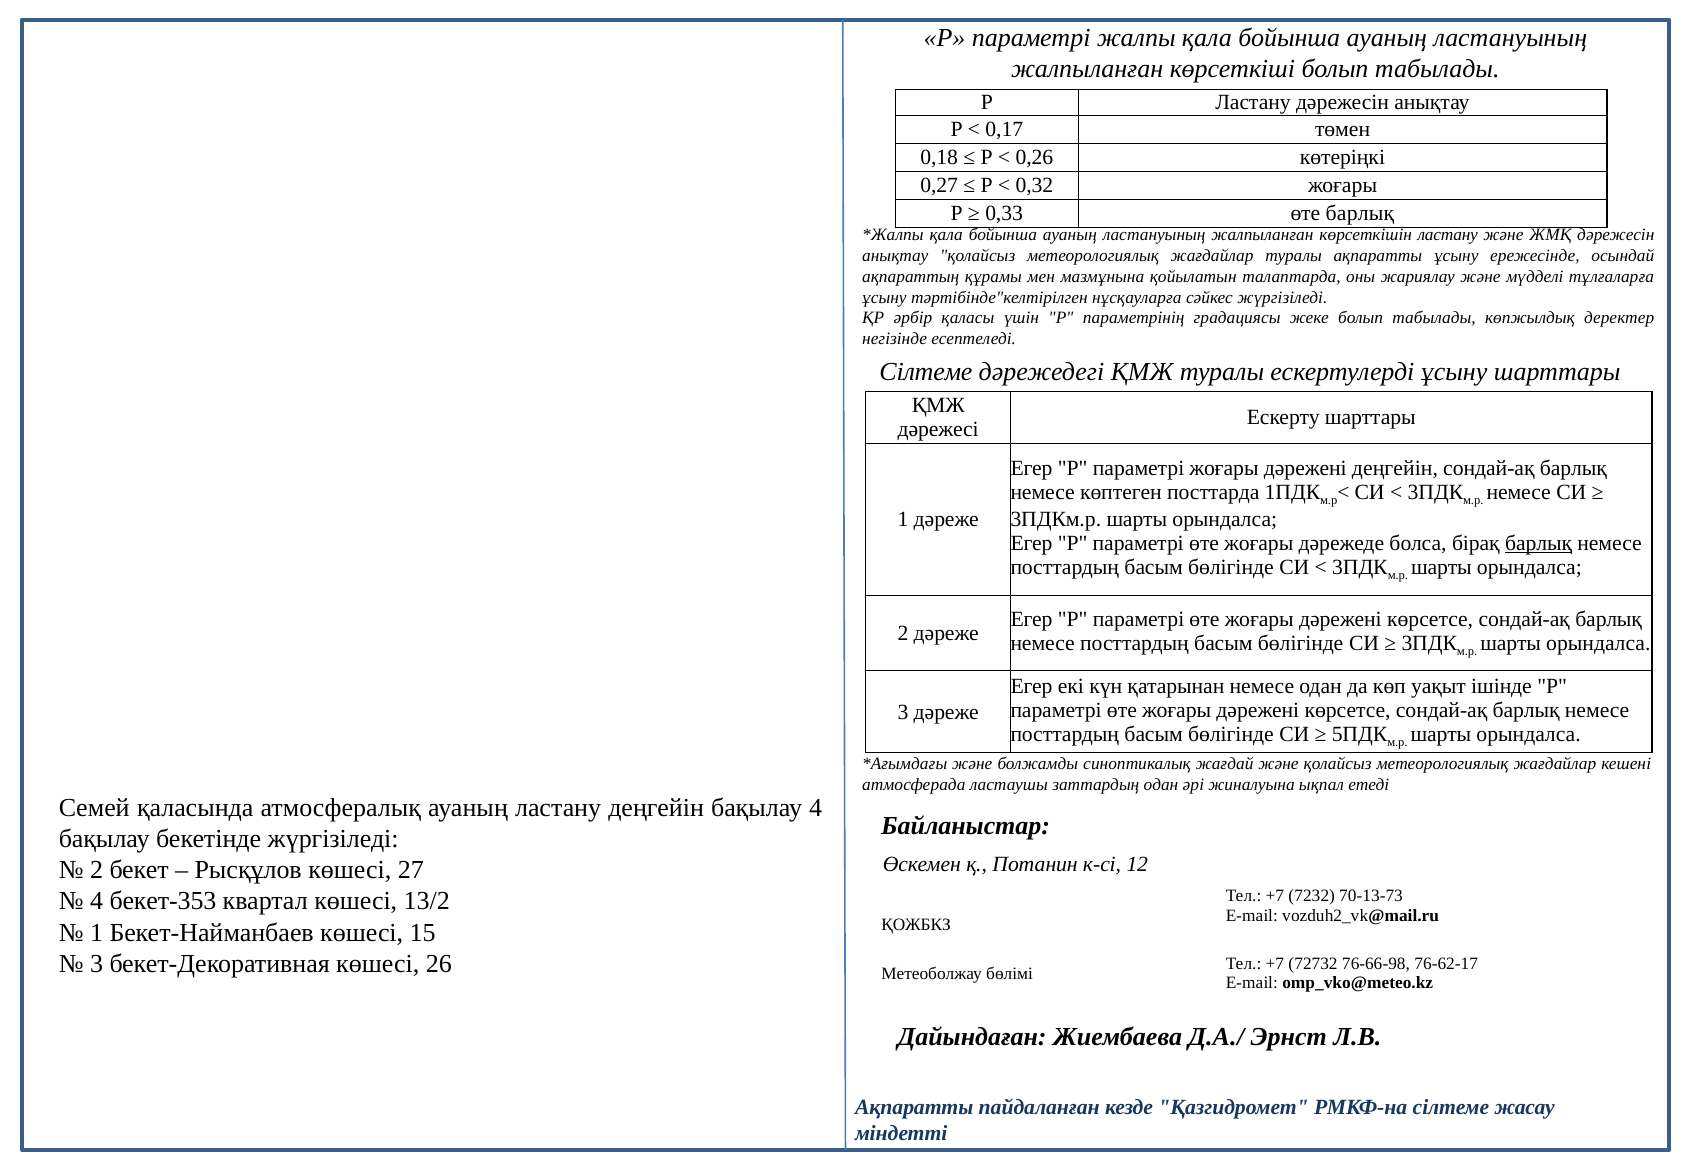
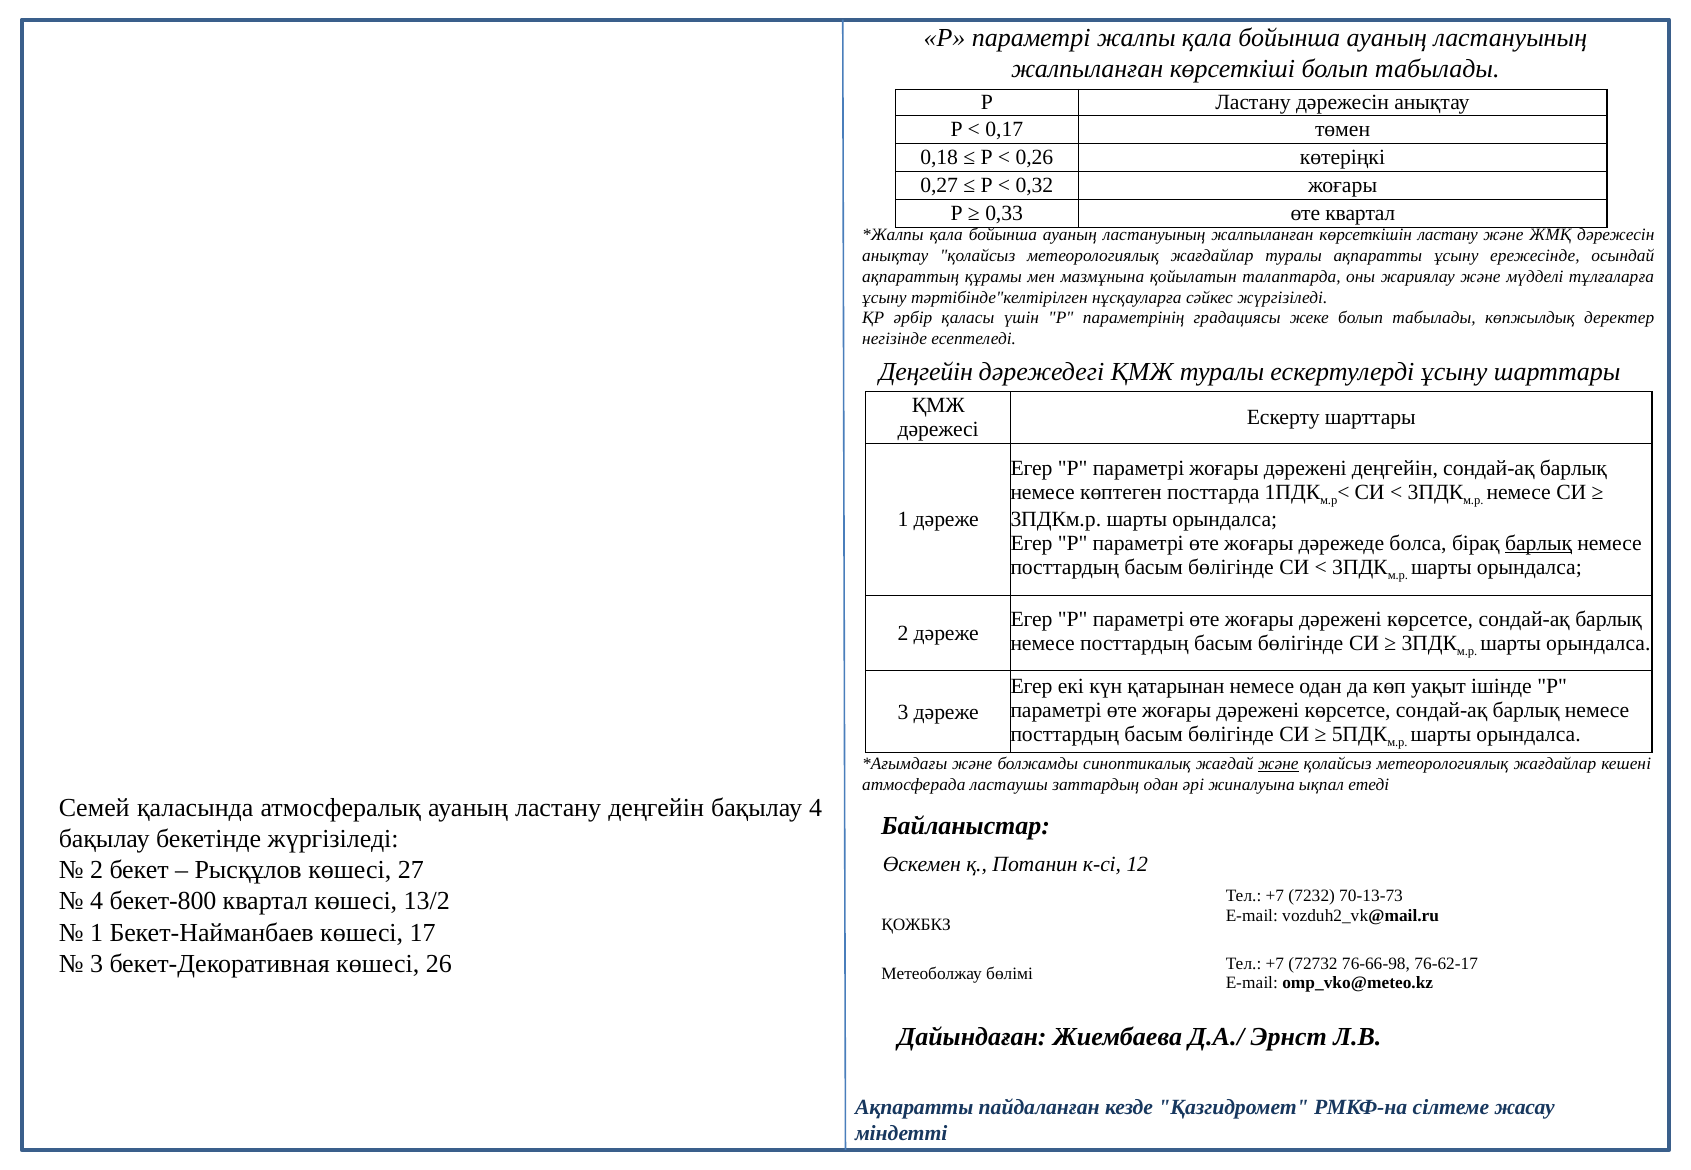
өте барлық: барлық -> квартал
Сілтеме at (926, 372): Сілтеме -> Деңгейін
және at (1279, 764) underline: none -> present
бекет-353: бекет-353 -> бекет-800
15: 15 -> 17
